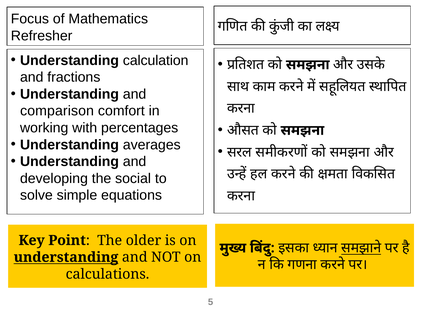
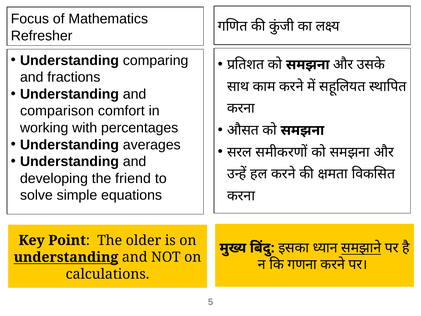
calculation: calculation -> comparing
social: social -> friend
